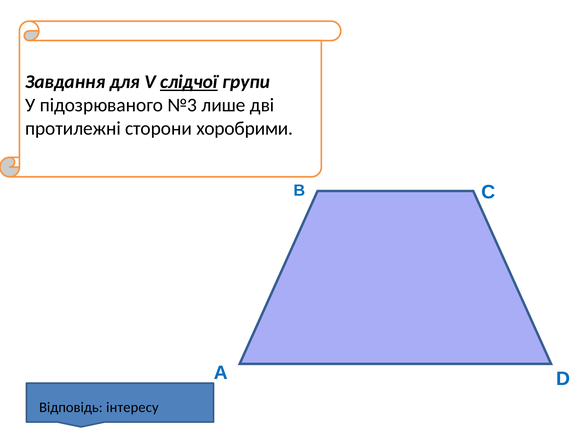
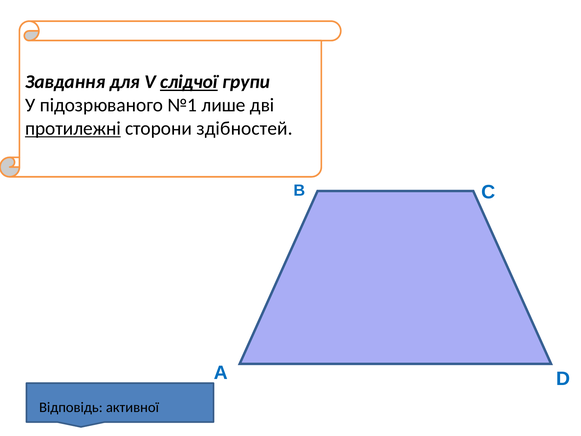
№3: №3 -> №1
протилежні underline: none -> present
хоробрими: хоробрими -> здібностей
інтересу: інтересу -> активної
